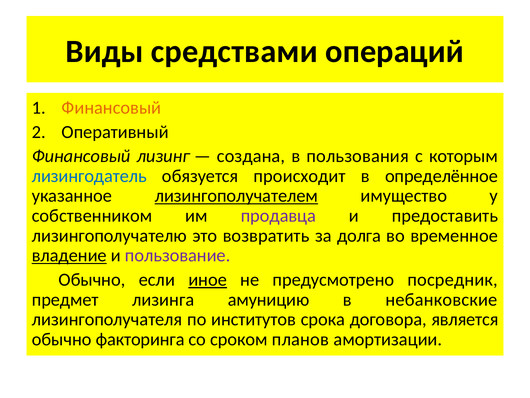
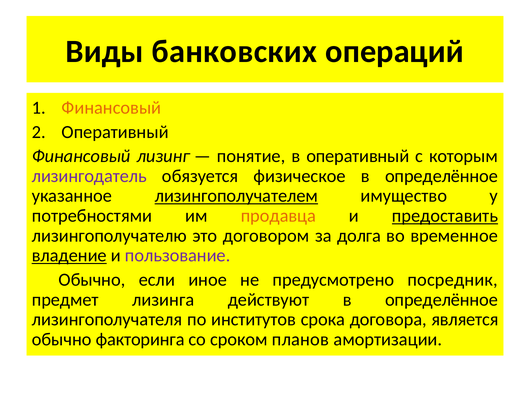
средствами: средствами -> банковских
создана: создана -> понятие
в пользования: пользования -> оперативный
лизингодатель colour: blue -> purple
происходит: происходит -> физическое
собственником: собственником -> потребностями
продавца colour: purple -> orange
предоставить underline: none -> present
возвратить: возвратить -> договором
иное underline: present -> none
амуницию: амуницию -> действуют
небанковские at (441, 299): небанковские -> определённое
